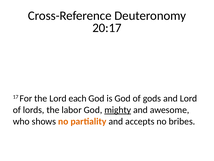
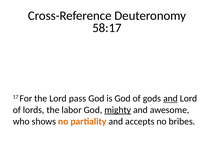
20:17: 20:17 -> 58:17
each: each -> pass
and at (170, 98) underline: none -> present
